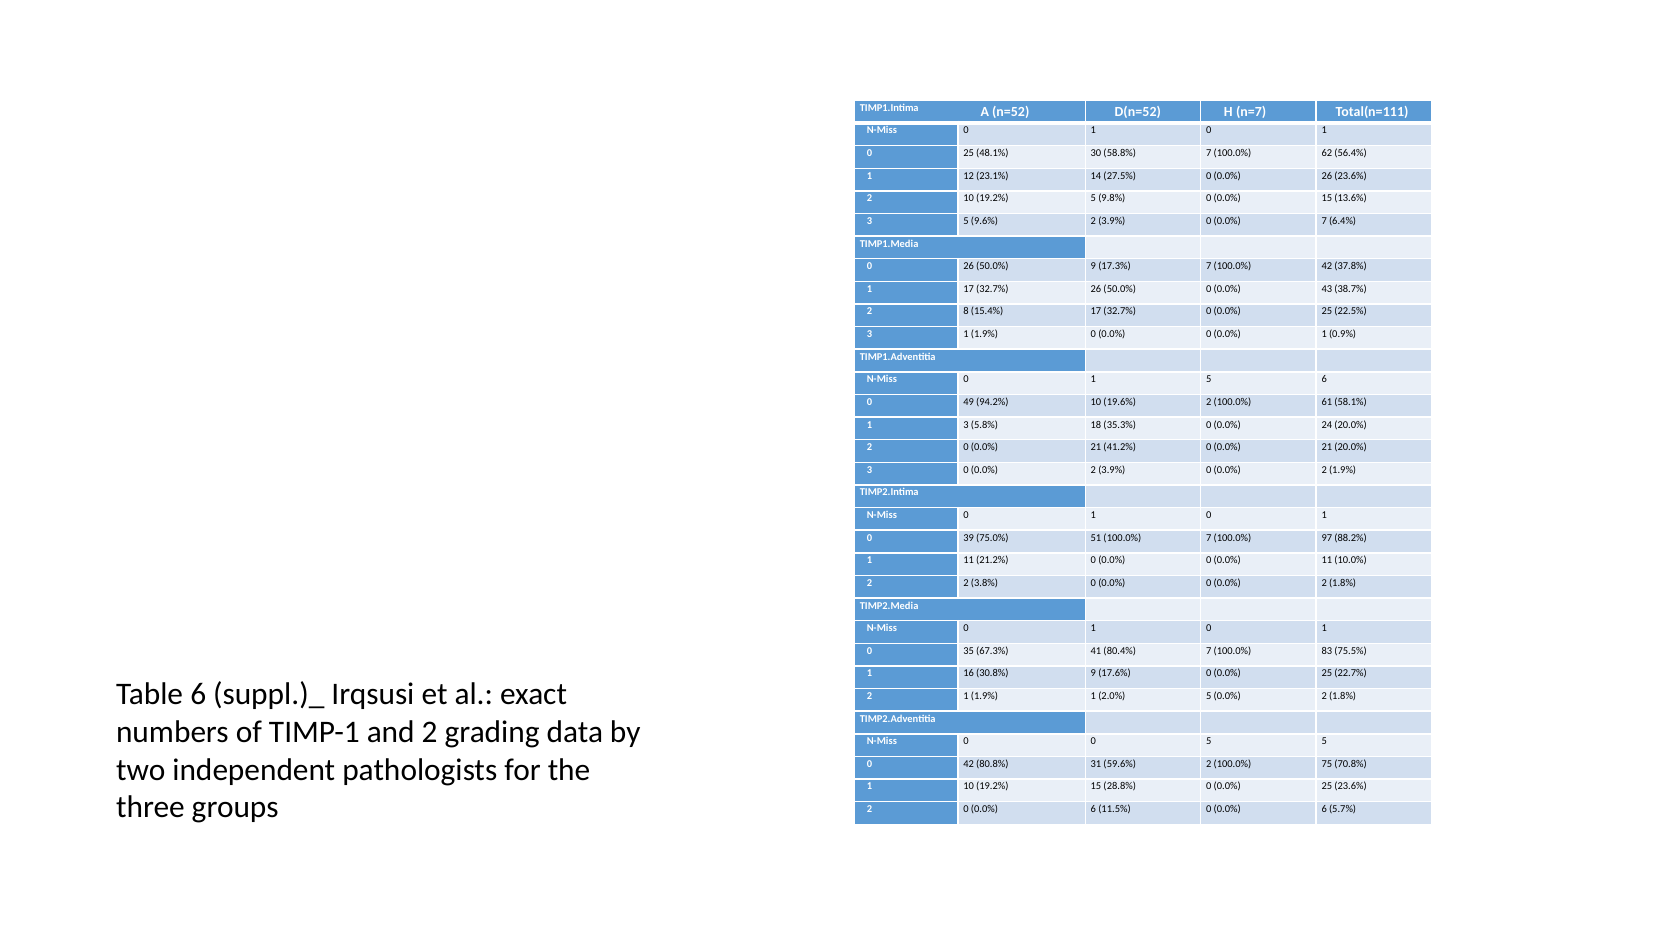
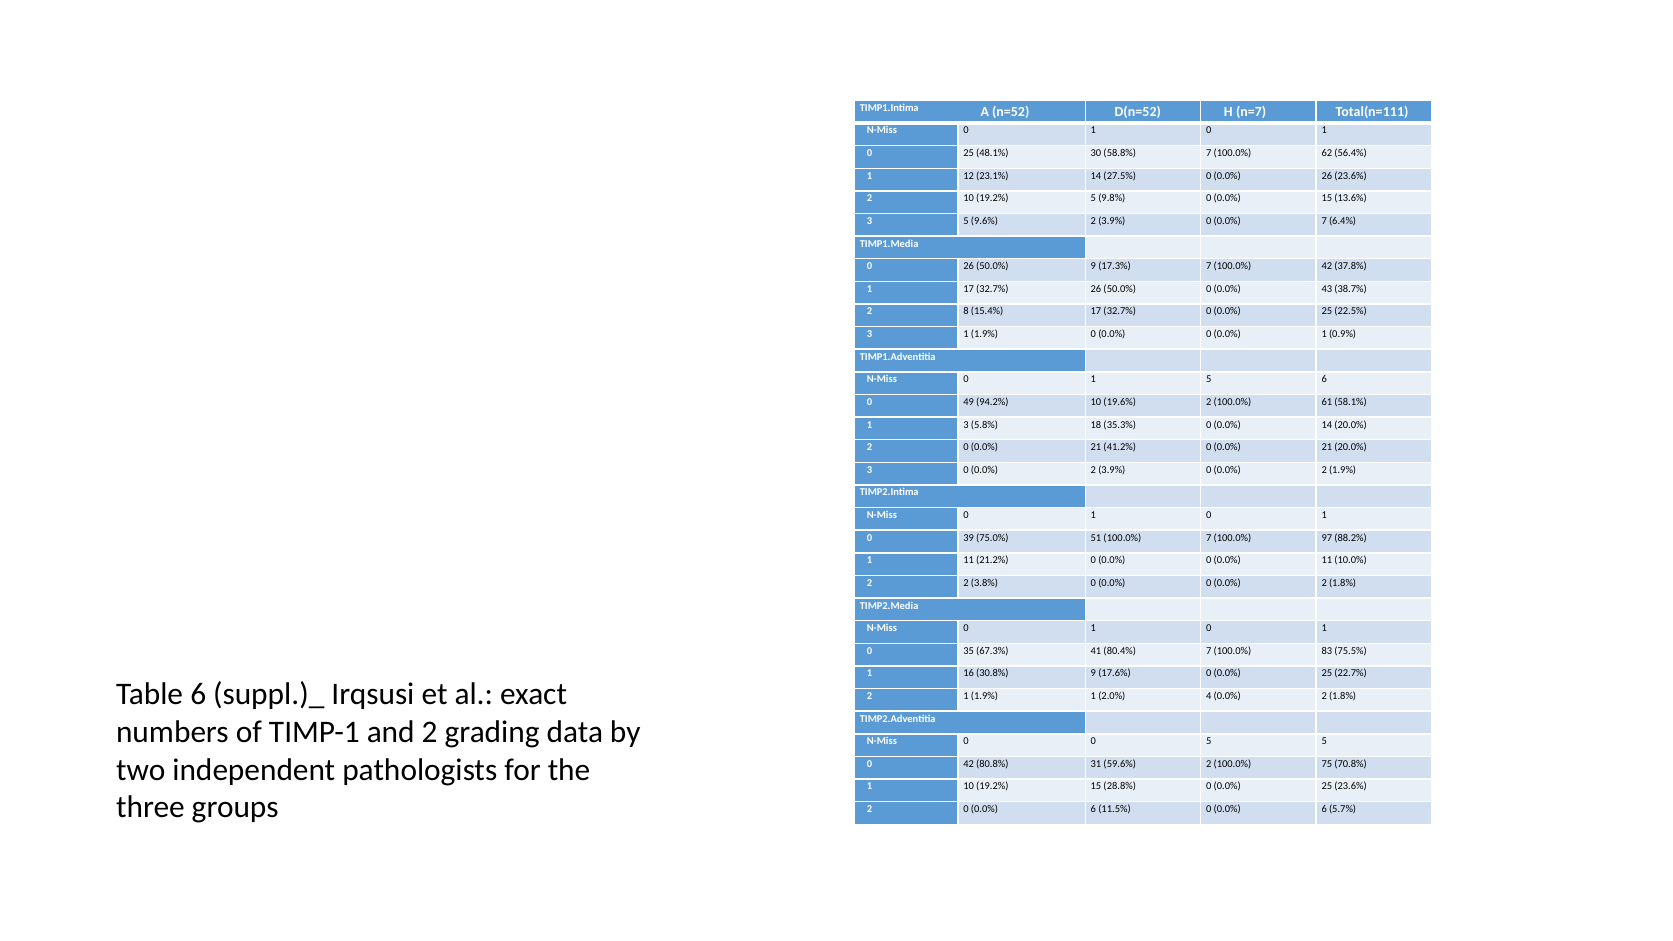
0.0% 24: 24 -> 14
2.0% 5: 5 -> 4
